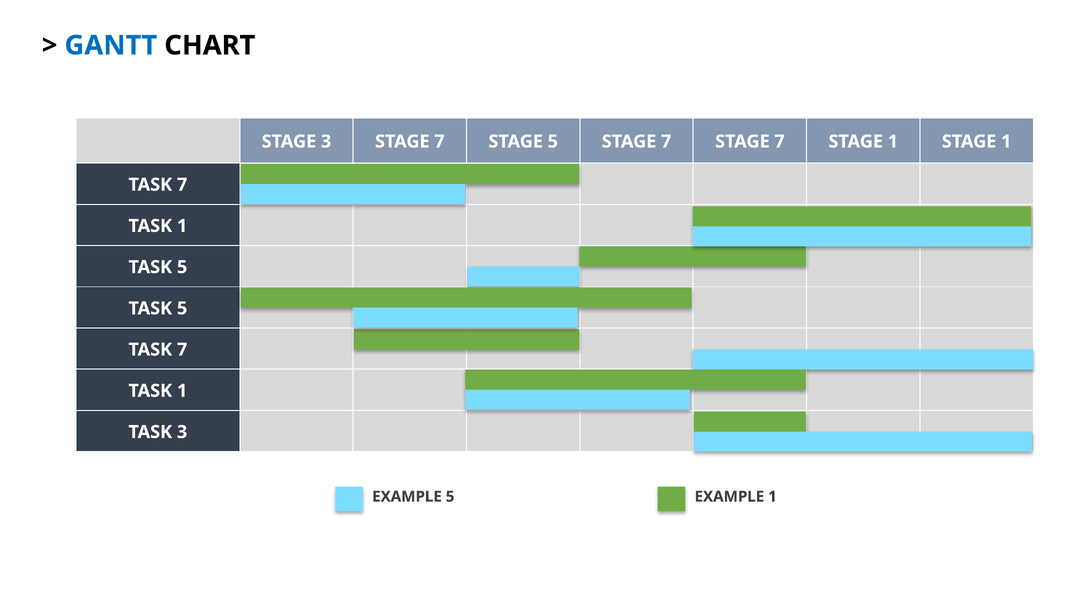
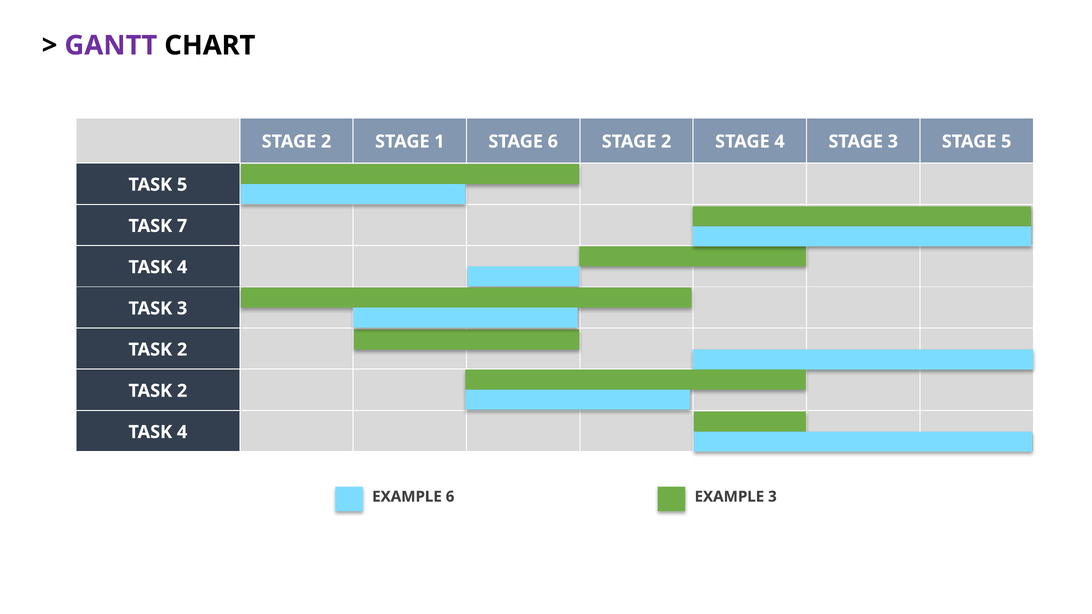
GANTT colour: blue -> purple
3 at (326, 142): 3 -> 2
7 at (439, 142): 7 -> 1
STAGE 5: 5 -> 6
7 at (666, 142): 7 -> 2
7 at (780, 142): 7 -> 4
1 at (893, 142): 1 -> 3
1 at (1006, 142): 1 -> 5
7 at (182, 185): 7 -> 5
1 at (182, 226): 1 -> 7
5 at (182, 267): 5 -> 4
5 at (182, 308): 5 -> 3
7 at (182, 350): 7 -> 2
1 at (182, 391): 1 -> 2
3 at (182, 432): 3 -> 4
EXAMPLE 5: 5 -> 6
EXAMPLE 1: 1 -> 3
